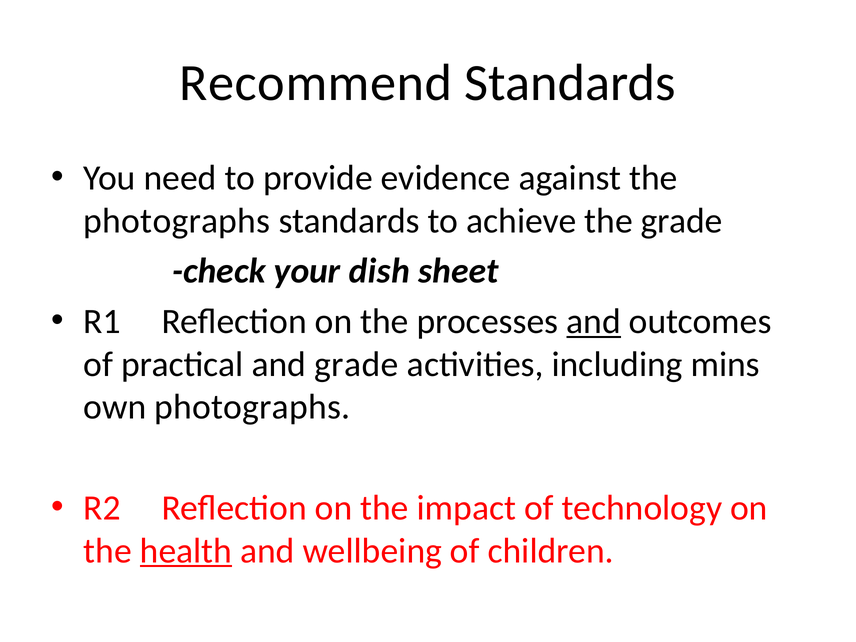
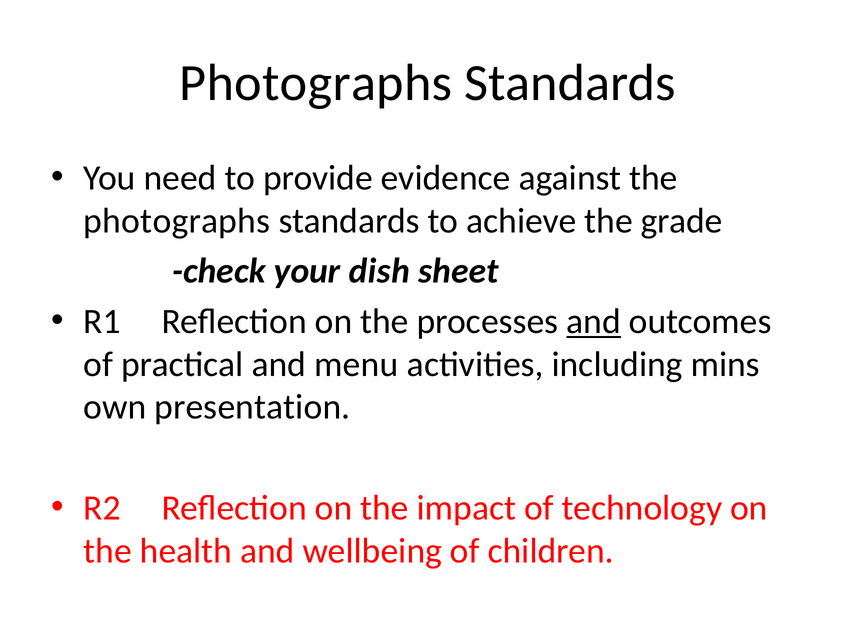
Recommend at (316, 83): Recommend -> Photographs
and grade: grade -> menu
own photographs: photographs -> presentation
health underline: present -> none
